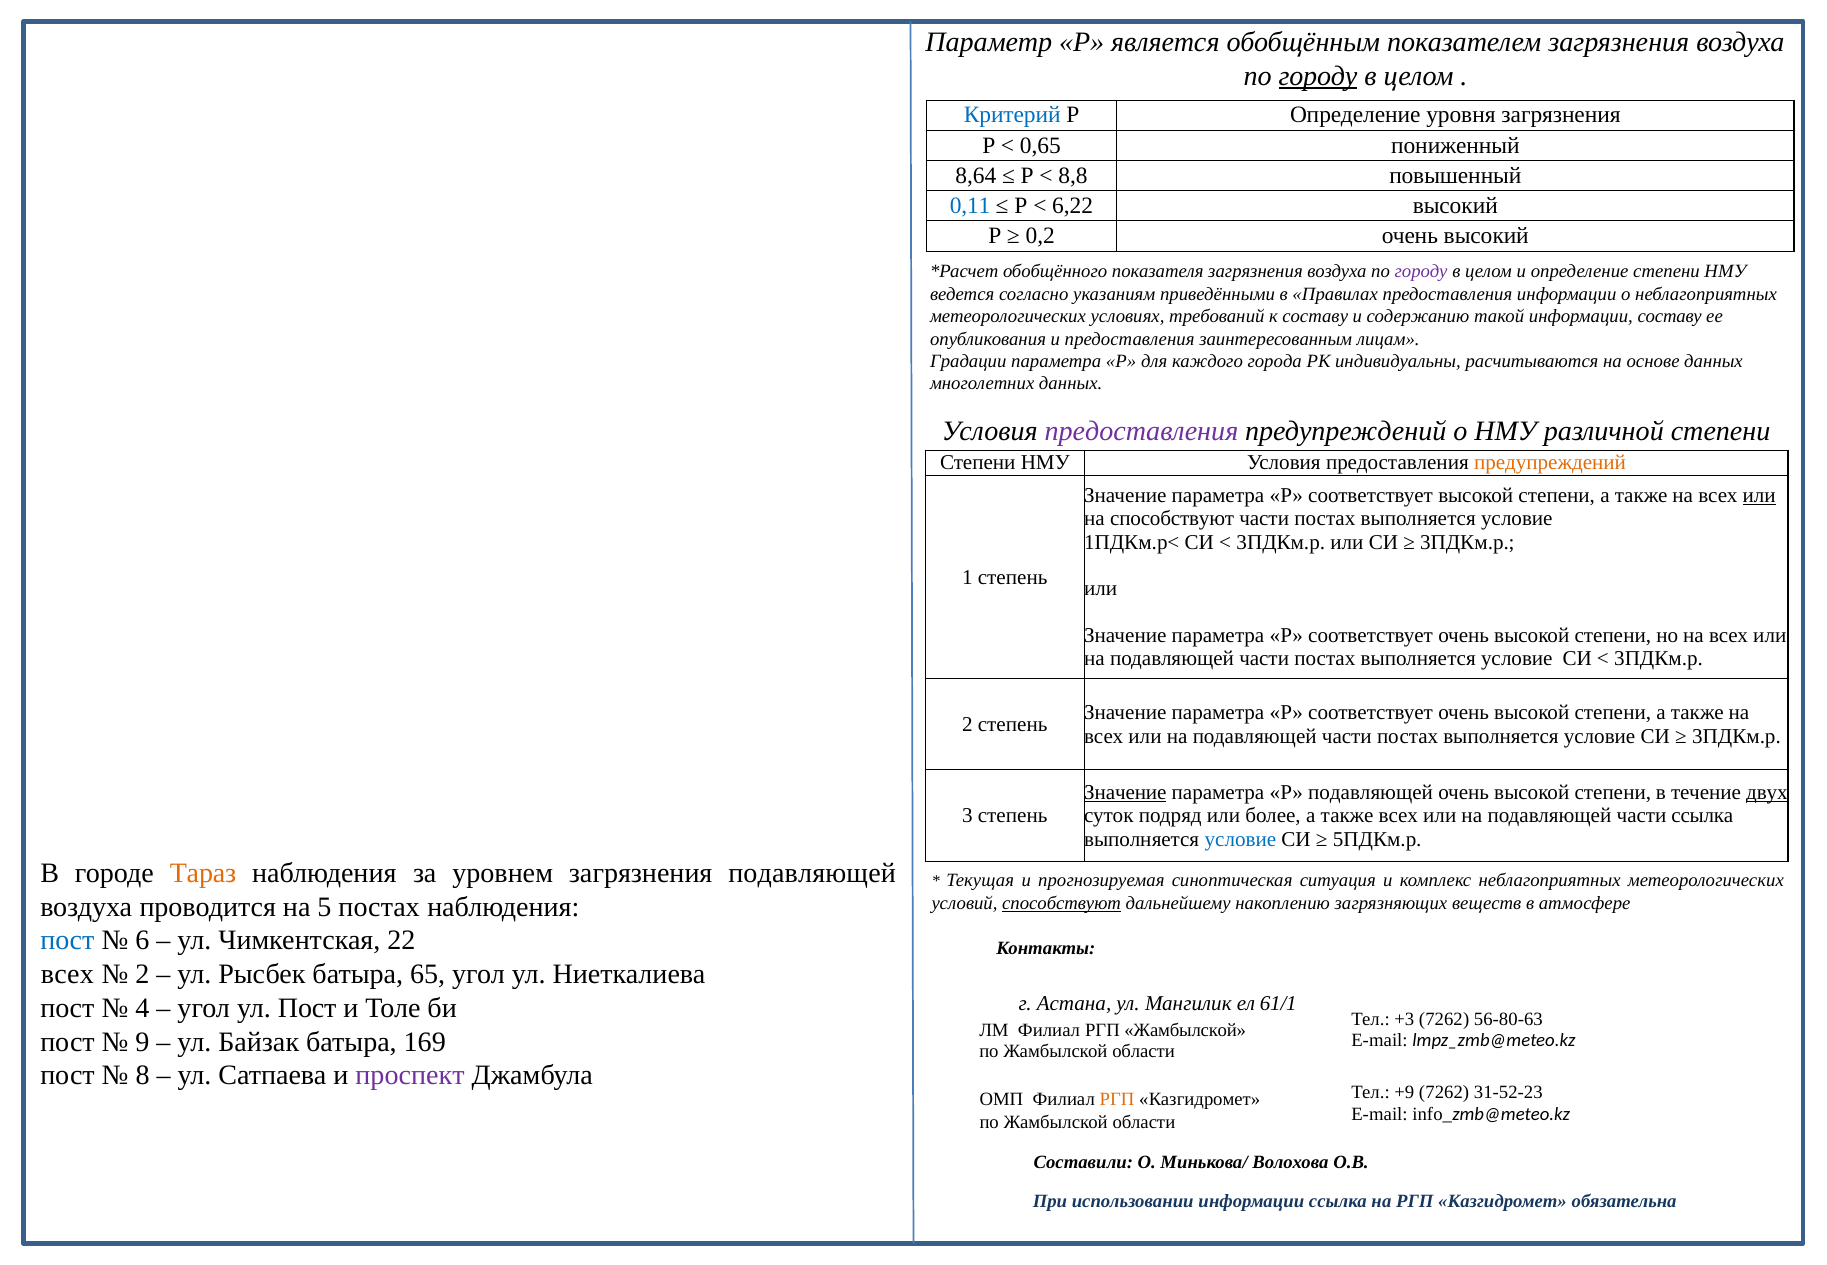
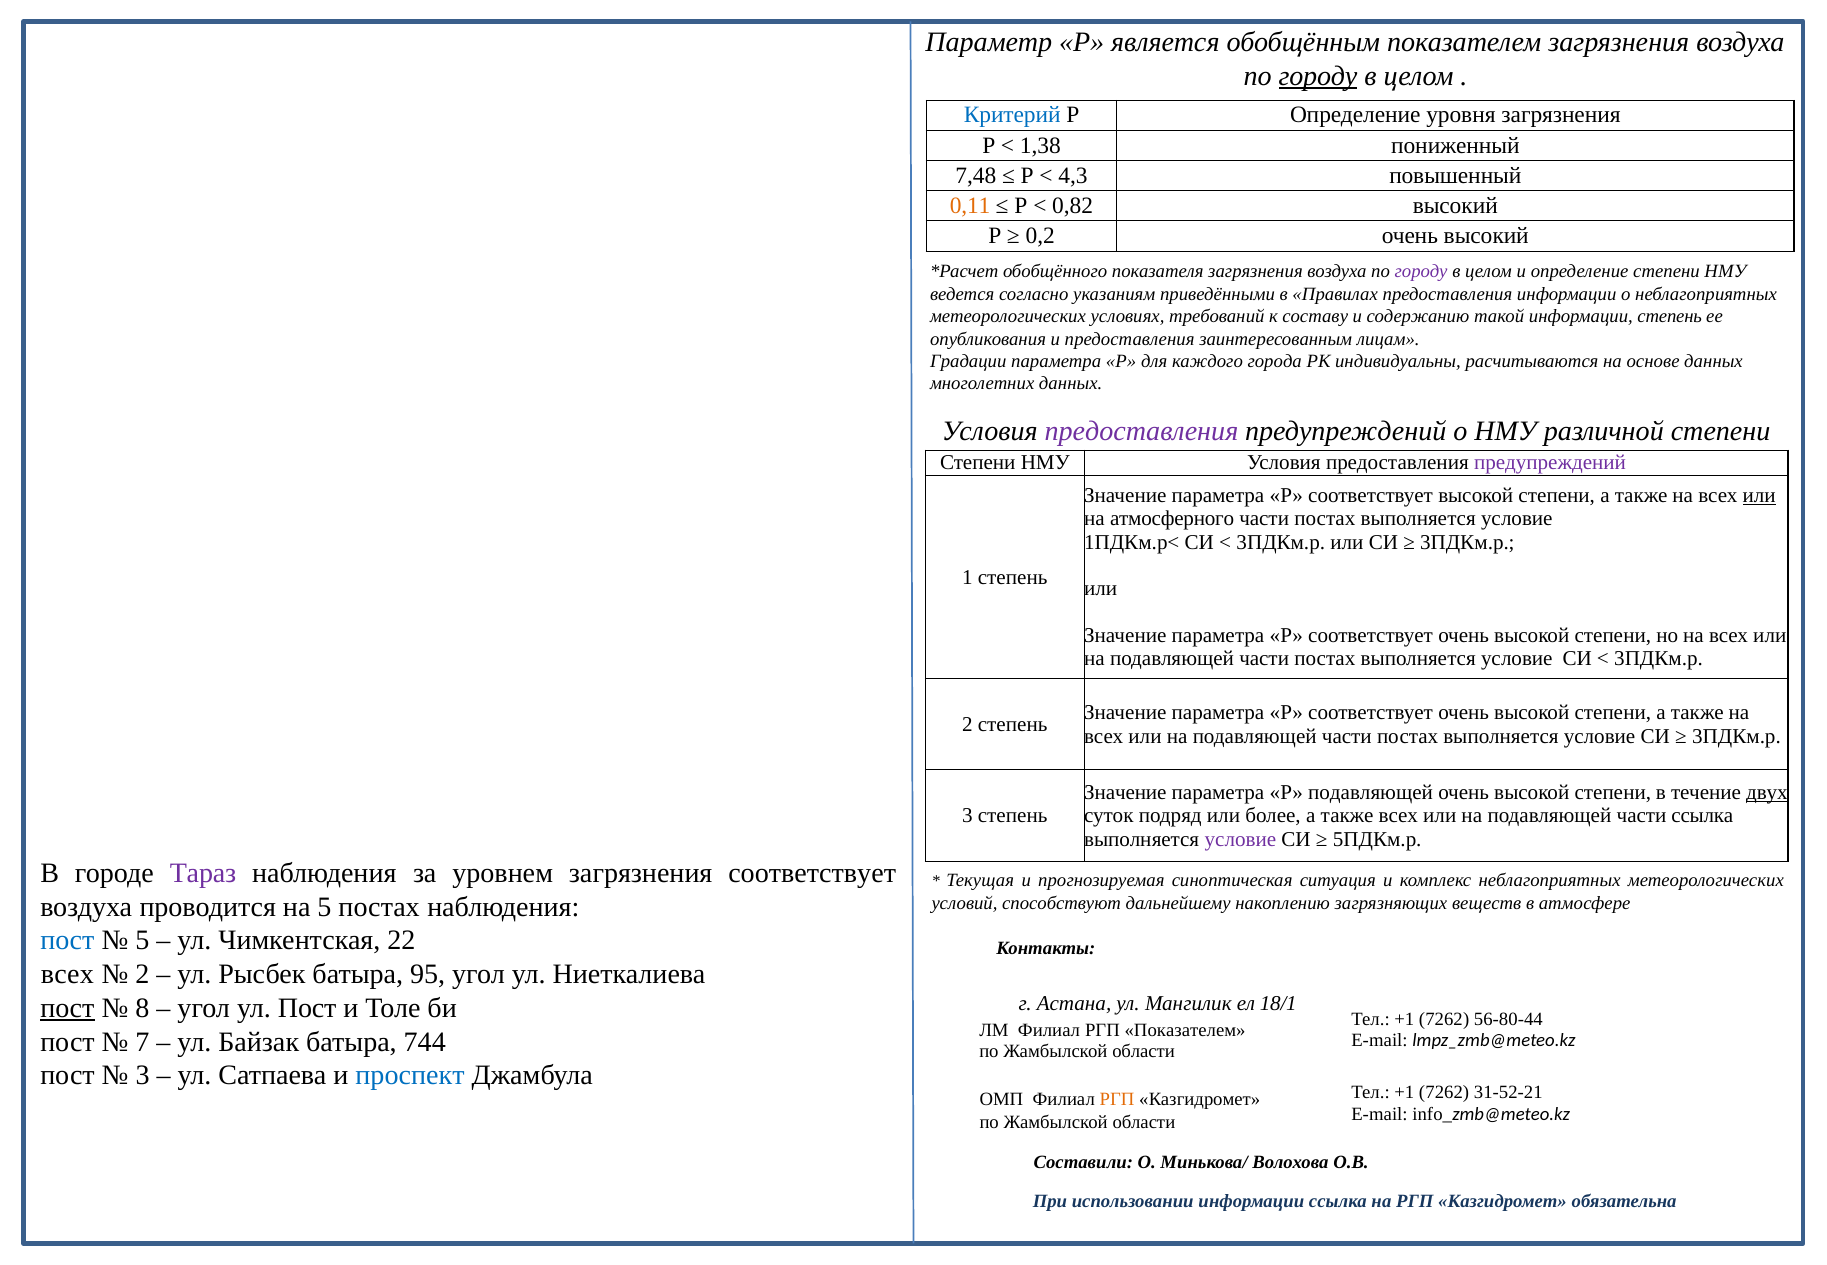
0,65: 0,65 -> 1,38
8,64: 8,64 -> 7,48
8,8: 8,8 -> 4,3
0,11 colour: blue -> orange
6,22: 6,22 -> 0,82
информации составу: составу -> степень
предупреждений at (1550, 463) colour: orange -> purple
на способствуют: способствуют -> атмосферного
Значение at (1125, 792) underline: present -> none
условие at (1240, 839) colour: blue -> purple
Тараз colour: orange -> purple
загрязнения подавляющей: подавляющей -> соответствует
способствуют at (1062, 903) underline: present -> none
6 at (142, 941): 6 -> 5
65: 65 -> 95
61/1: 61/1 -> 18/1
пост at (67, 1008) underline: none -> present
4: 4 -> 8
+3 at (1404, 1019): +3 -> +1
56-80-63: 56-80-63 -> 56-80-44
РГП Жамбылской: Жамбылской -> Показателем
9: 9 -> 7
169: 169 -> 744
8 at (143, 1075): 8 -> 3
проспект colour: purple -> blue
+9 at (1404, 1093): +9 -> +1
31-52-23: 31-52-23 -> 31-52-21
